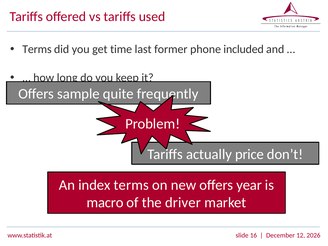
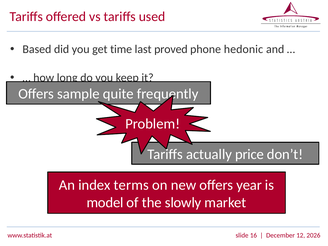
Terms at (37, 49): Terms -> Based
former: former -> proved
included: included -> hedonic
macro: macro -> model
driver: driver -> slowly
